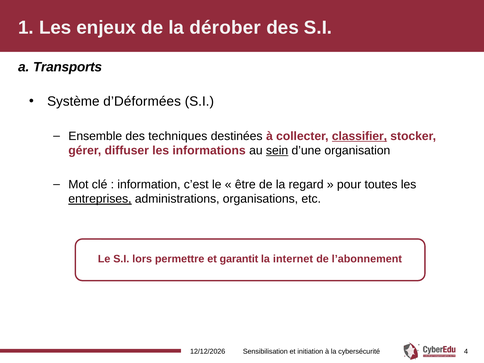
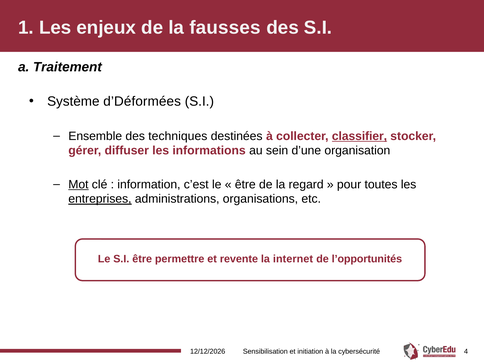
dérober: dérober -> fausses
Transports: Transports -> Traitement
sein underline: present -> none
Mot underline: none -> present
S.I lors: lors -> être
garantit: garantit -> revente
l’abonnement: l’abonnement -> l’opportunités
